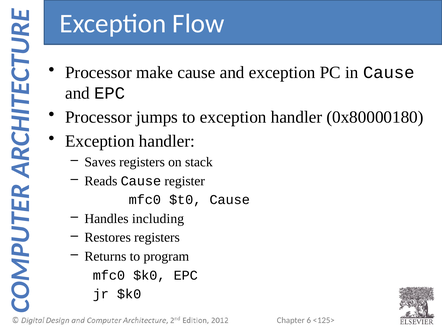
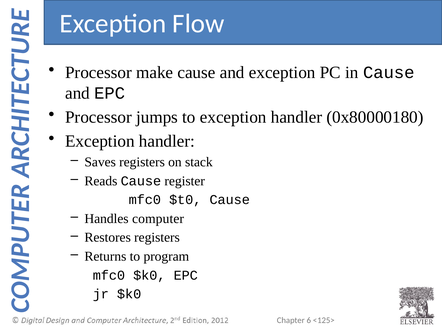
including: including -> computer
